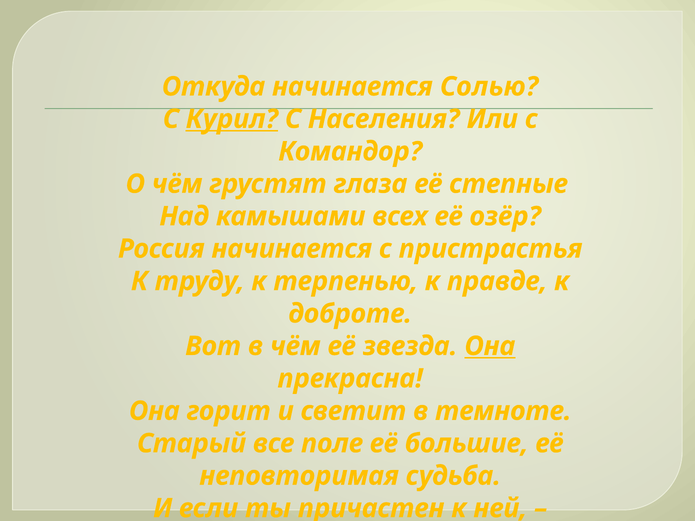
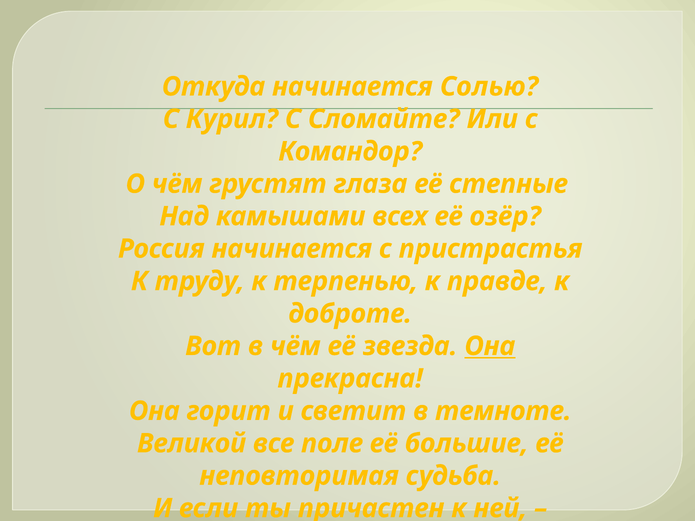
Курил underline: present -> none
Населения: Населения -> Сломайте
Старый: Старый -> Великой
